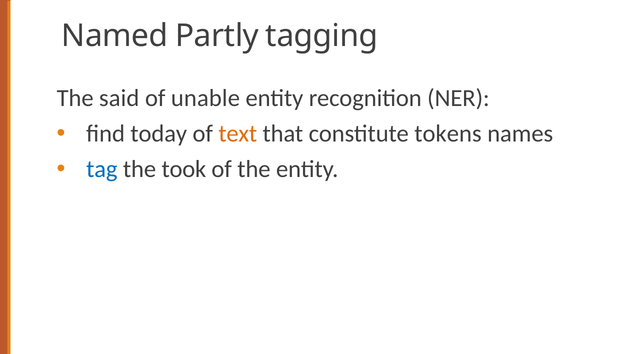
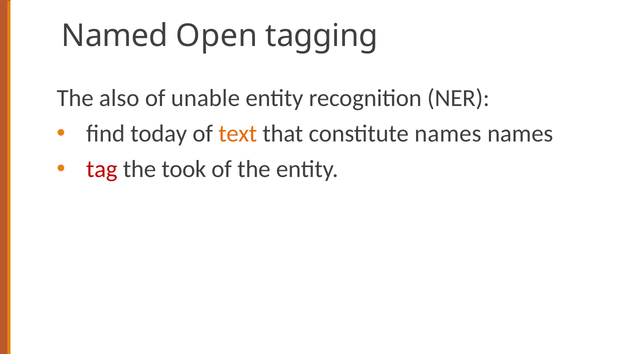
Partly: Partly -> Open
said: said -> also
constitute tokens: tokens -> names
tag colour: blue -> red
